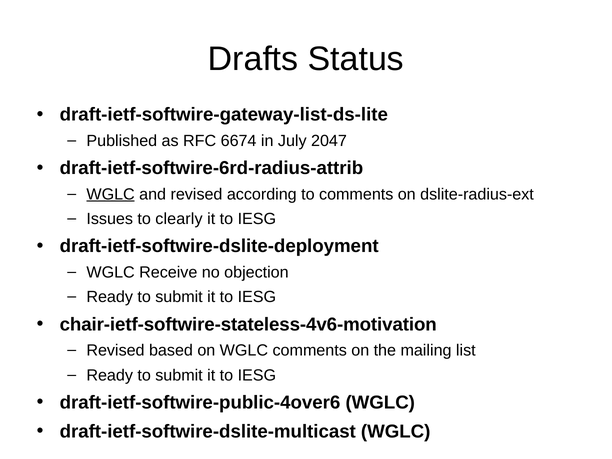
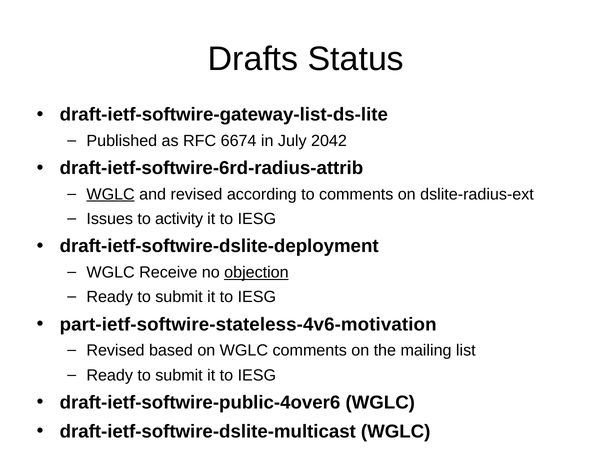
2047: 2047 -> 2042
clearly: clearly -> activity
objection underline: none -> present
chair-ietf-softwire-stateless-4v6-motivation: chair-ietf-softwire-stateless-4v6-motivation -> part-ietf-softwire-stateless-4v6-motivation
